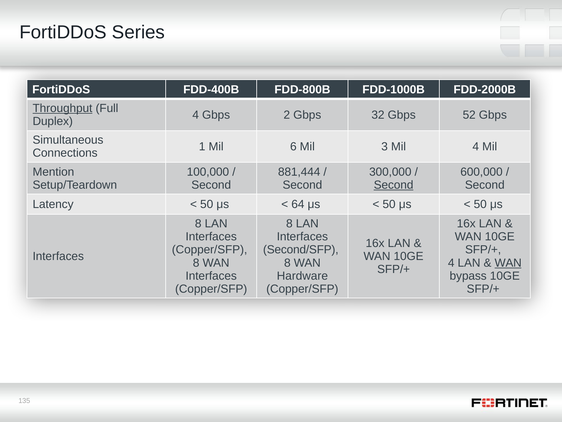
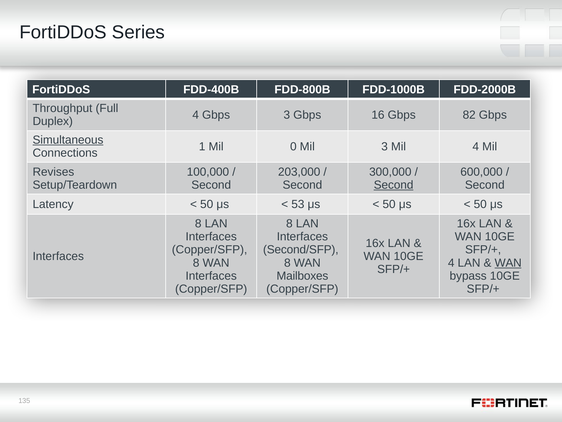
Throughput underline: present -> none
Gbps 2: 2 -> 3
32: 32 -> 16
52: 52 -> 82
Simultaneous underline: none -> present
6: 6 -> 0
Mention: Mention -> Revises
881,444: 881,444 -> 203,000
64: 64 -> 53
Hardware: Hardware -> Mailboxes
